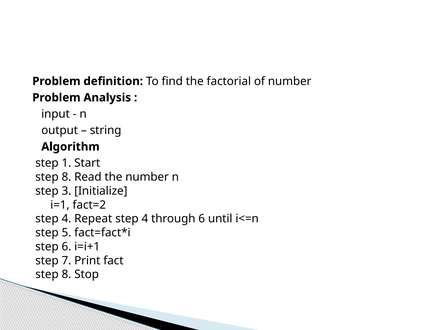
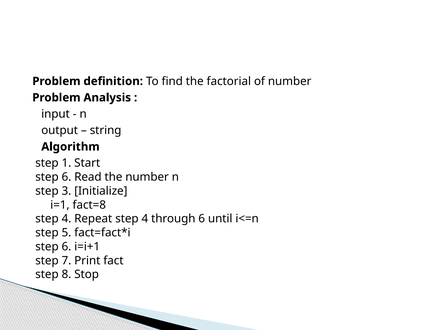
8 at (66, 177): 8 -> 6
fact=2: fact=2 -> fact=8
